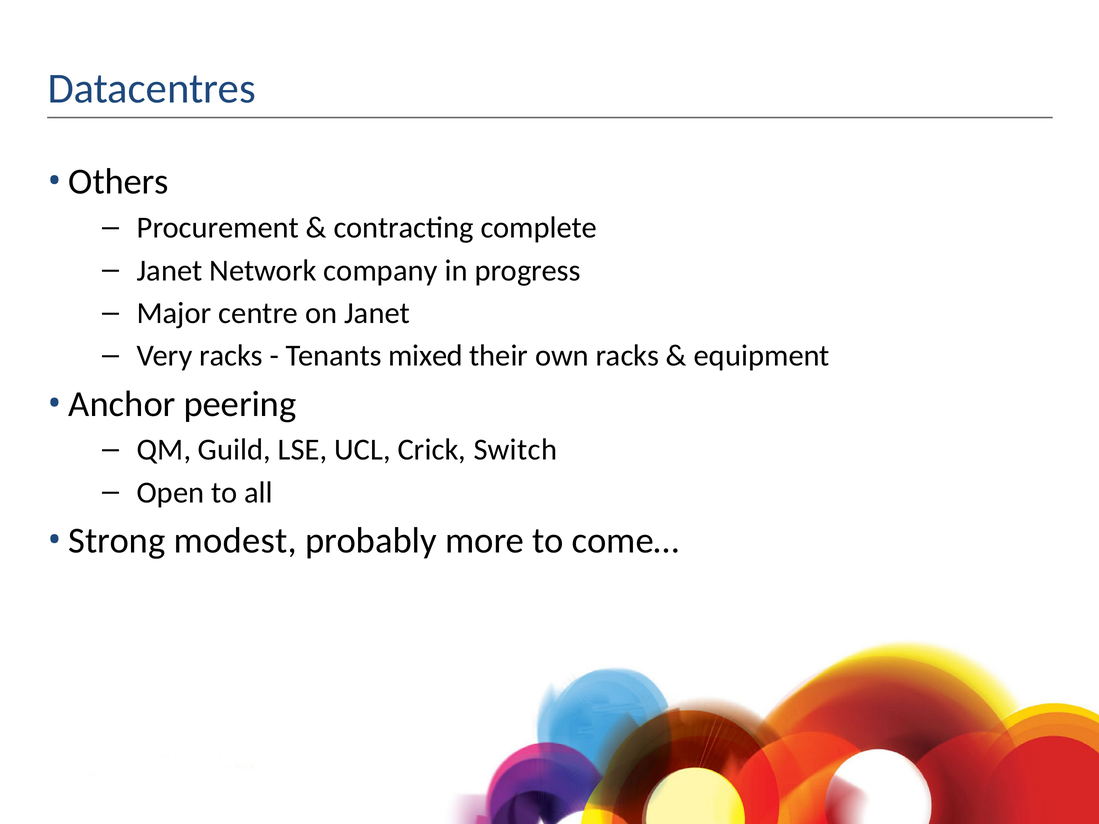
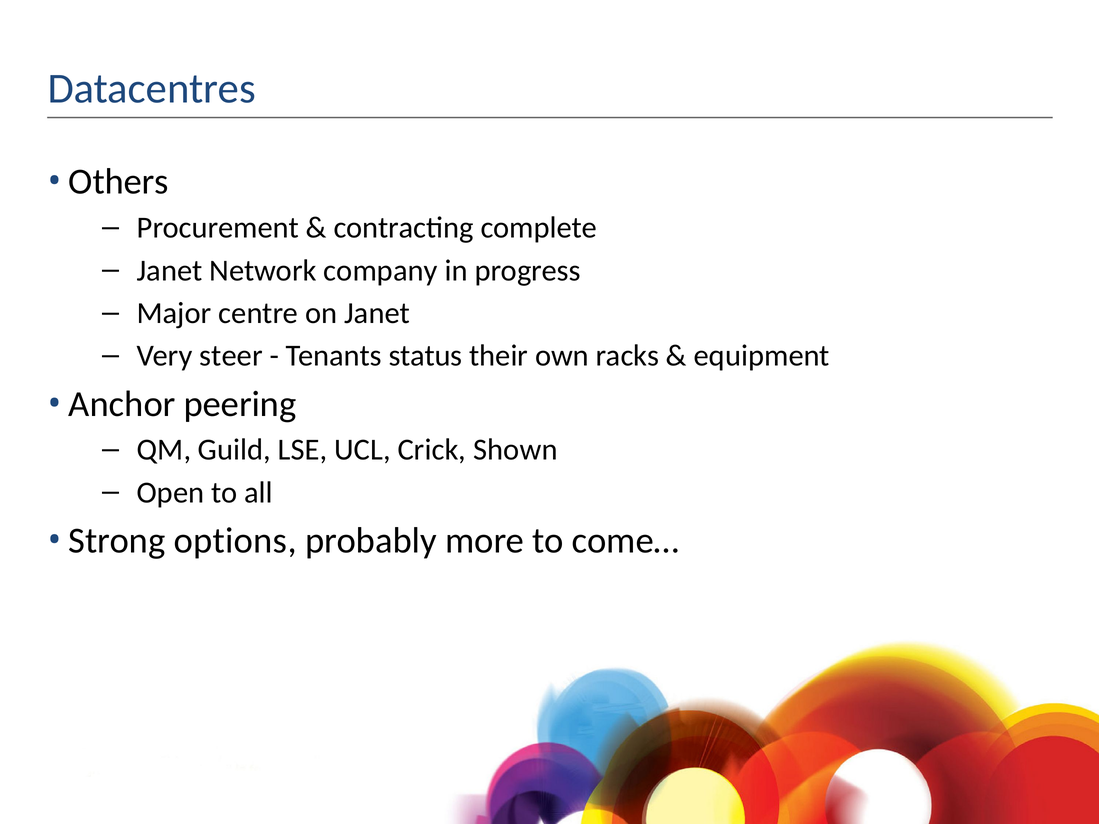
Very racks: racks -> steer
mixed: mixed -> status
Switch: Switch -> Shown
modest: modest -> options
